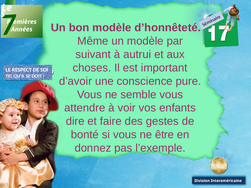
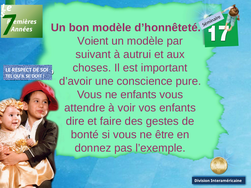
Même: Même -> Voient
ne semble: semble -> enfants
